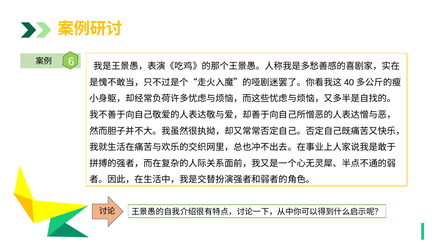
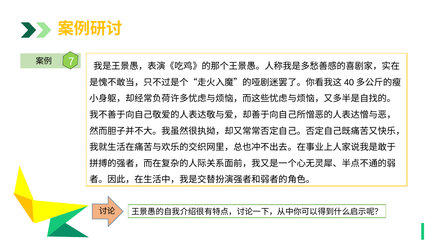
6: 6 -> 7
